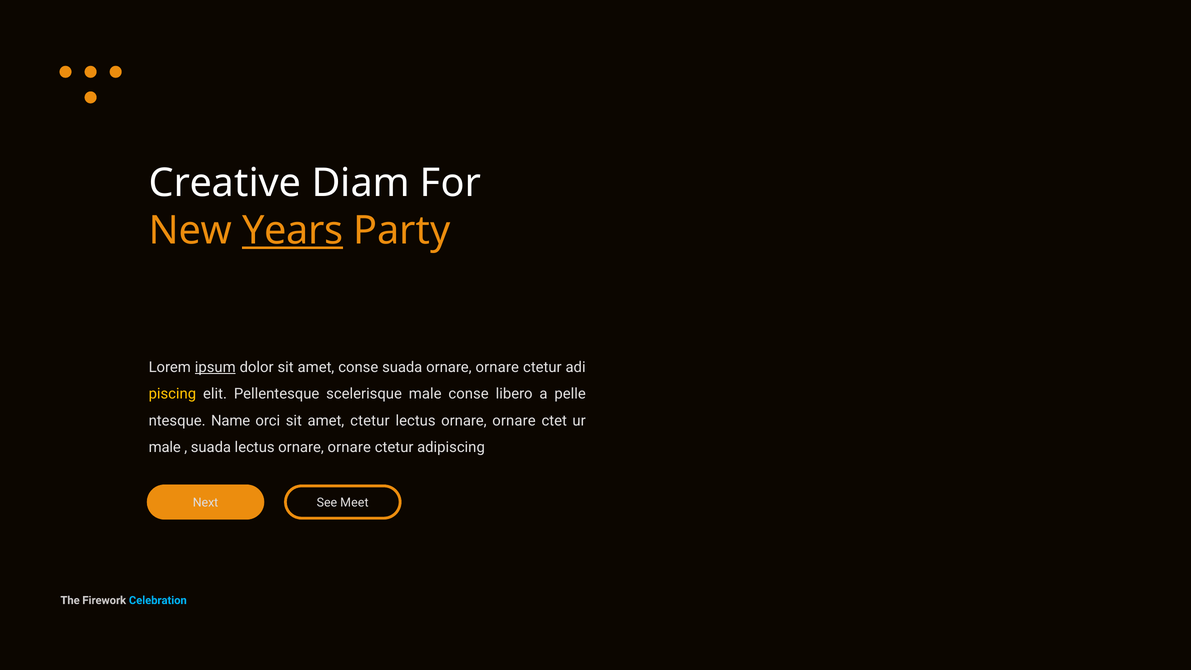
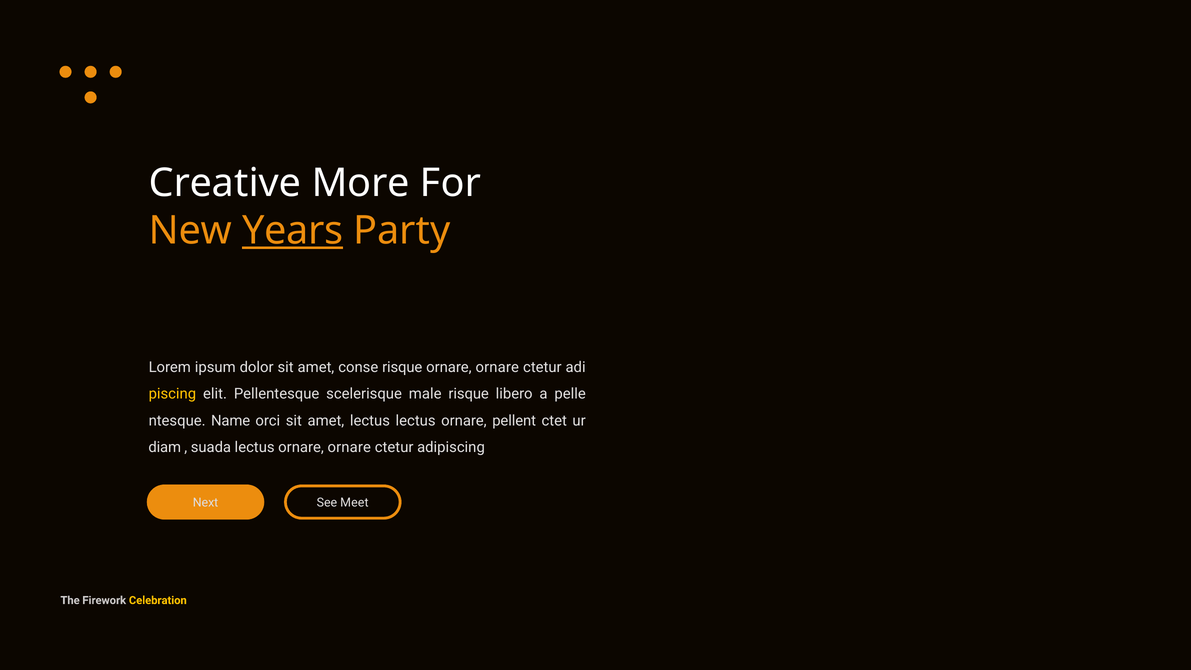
Diam: Diam -> More
ipsum underline: present -> none
conse suada: suada -> risque
male conse: conse -> risque
amet ctetur: ctetur -> lectus
ornare at (514, 421): ornare -> pellent
male at (165, 447): male -> diam
Celebration colour: light blue -> yellow
